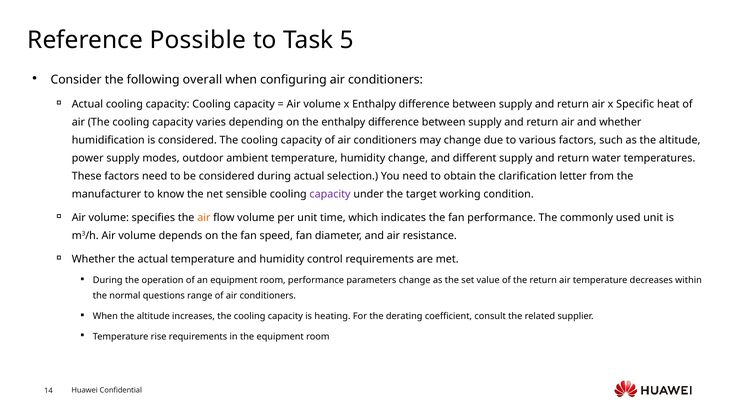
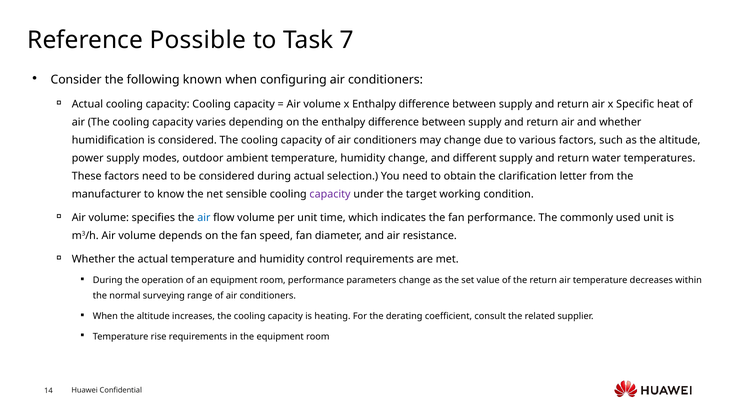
5: 5 -> 7
overall: overall -> known
air at (204, 218) colour: orange -> blue
questions: questions -> surveying
